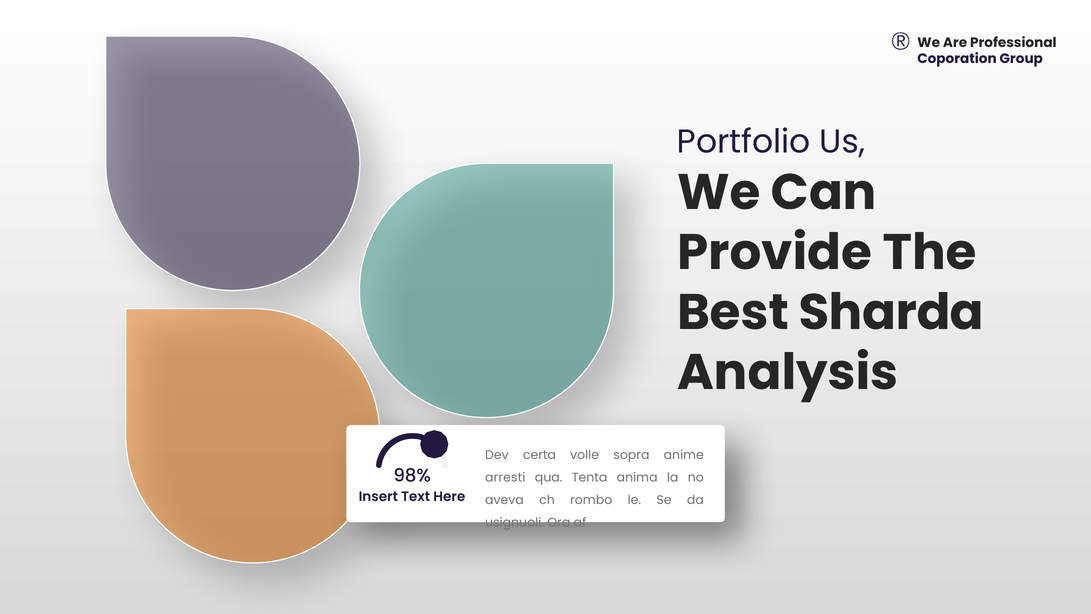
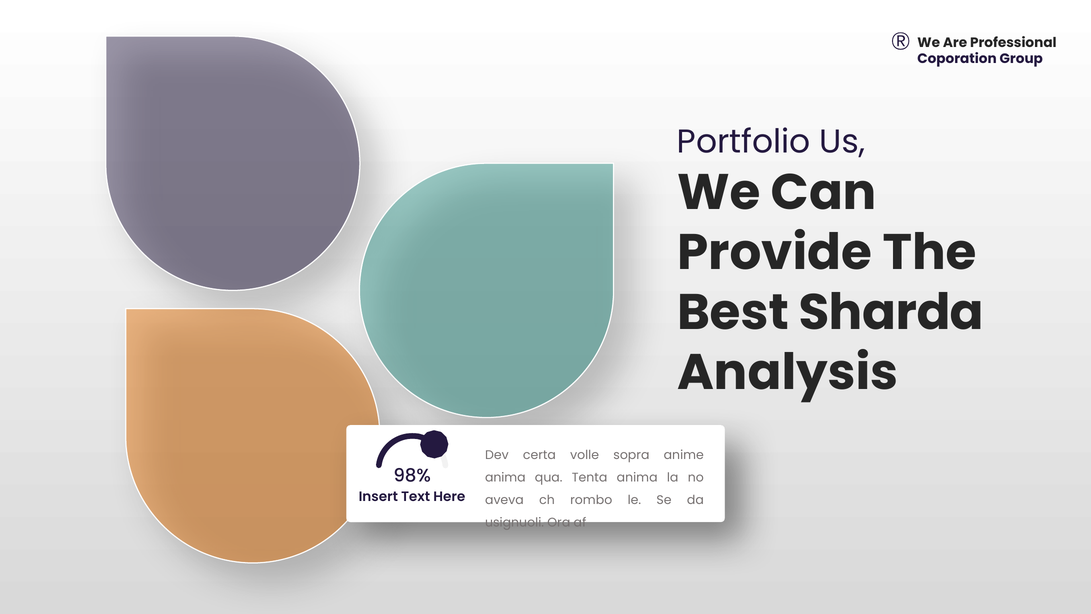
arresti at (505, 477): arresti -> anima
